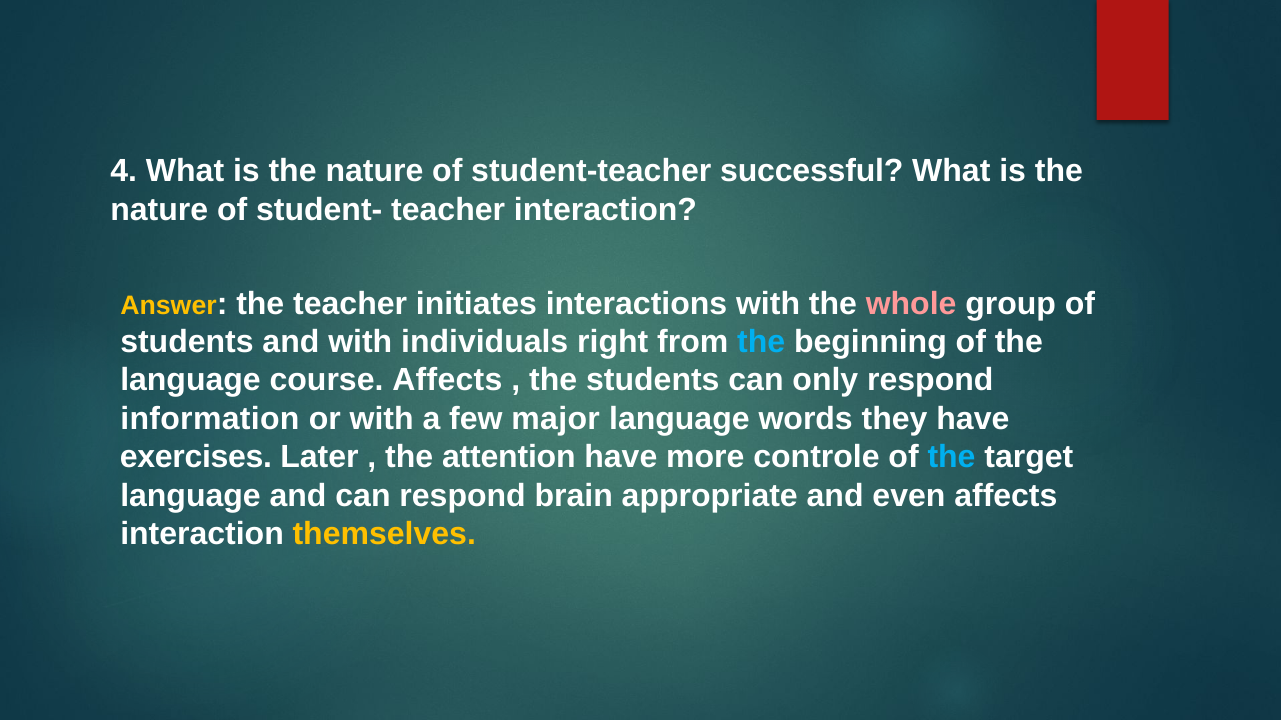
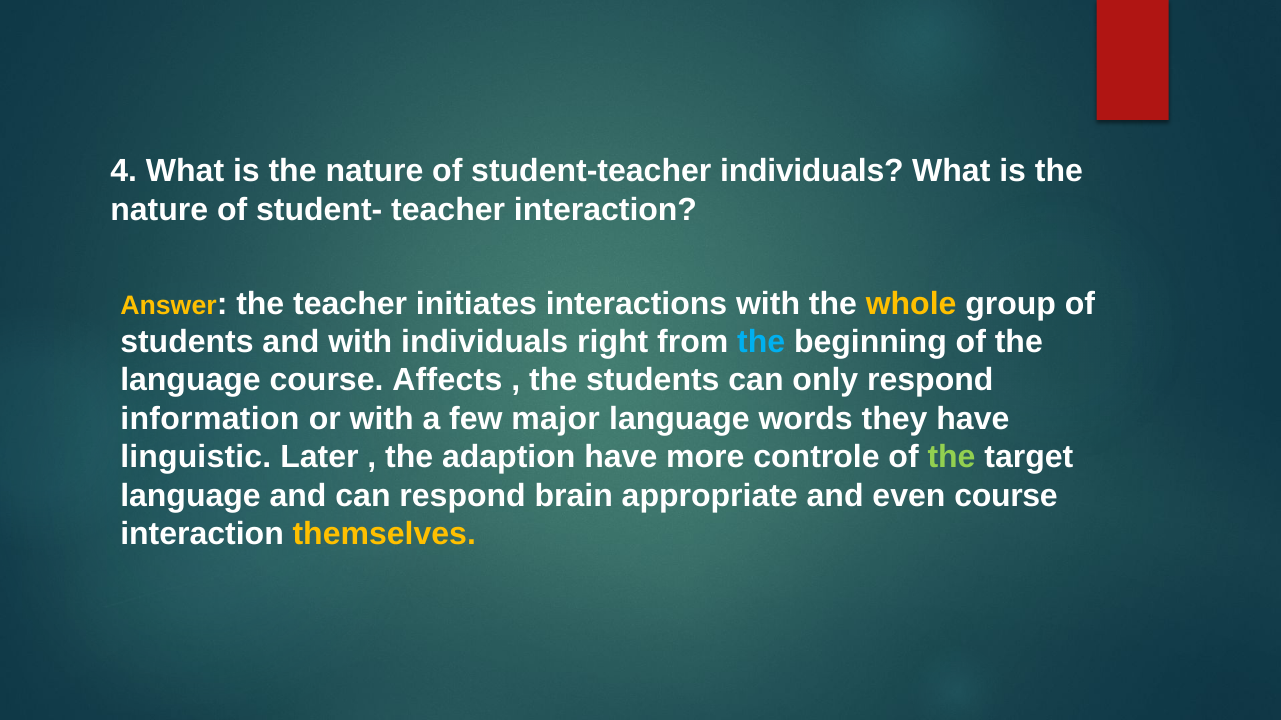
student-teacher successful: successful -> individuals
whole colour: pink -> yellow
exercises: exercises -> linguistic
attention: attention -> adaption
the at (952, 457) colour: light blue -> light green
even affects: affects -> course
